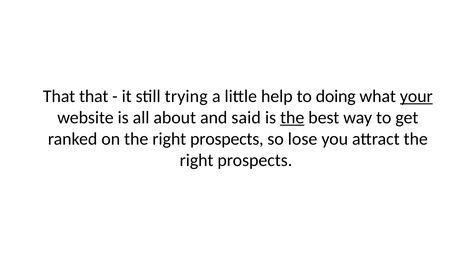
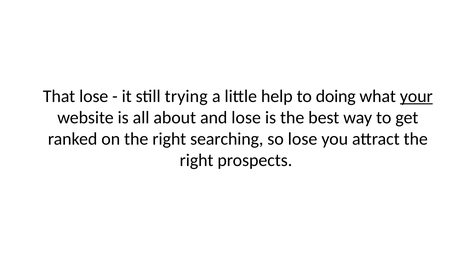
That that: that -> lose
and said: said -> lose
the at (292, 118) underline: present -> none
on the right prospects: prospects -> searching
